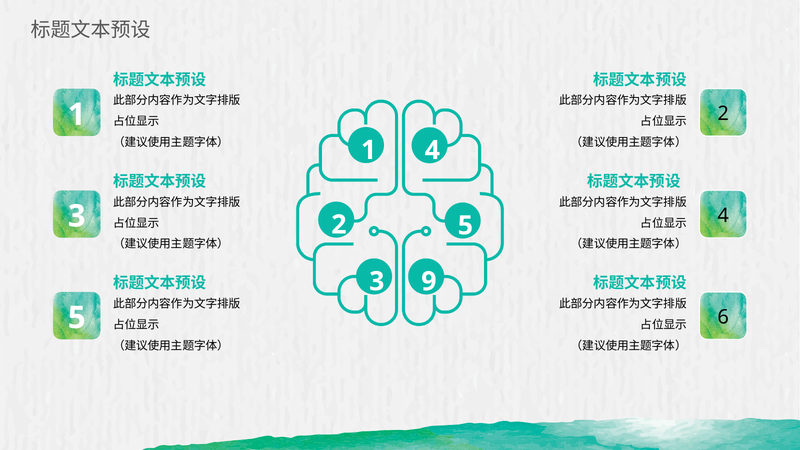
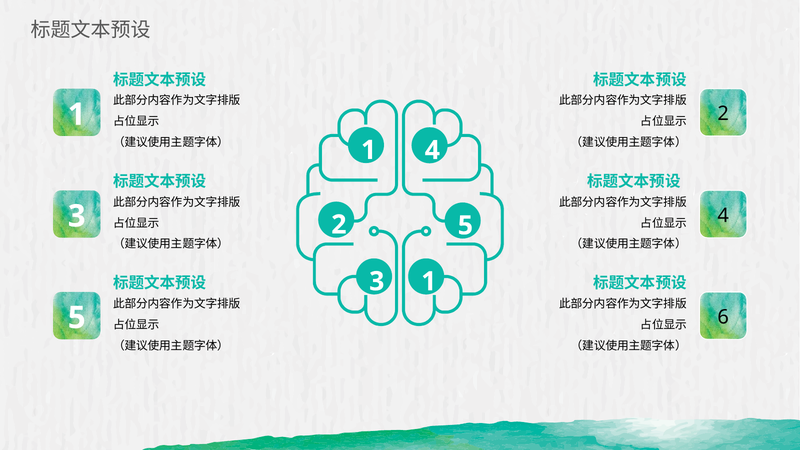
3 9: 9 -> 1
